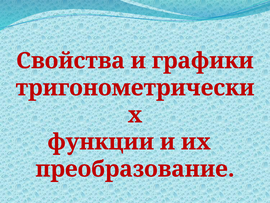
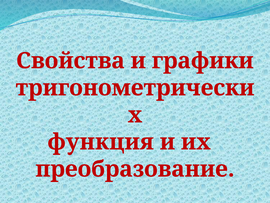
функции: функции -> функция
